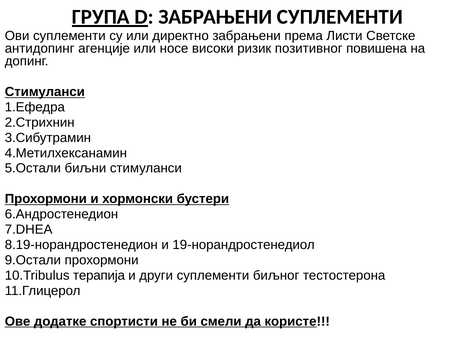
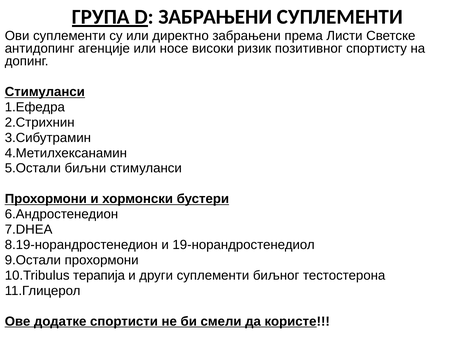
повишена: повишена -> спортисту
